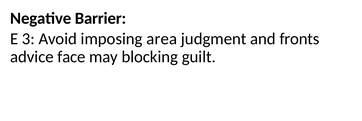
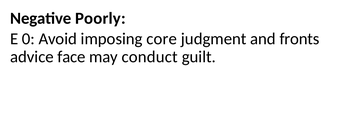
Barrier: Barrier -> Poorly
3: 3 -> 0
area: area -> core
blocking: blocking -> conduct
